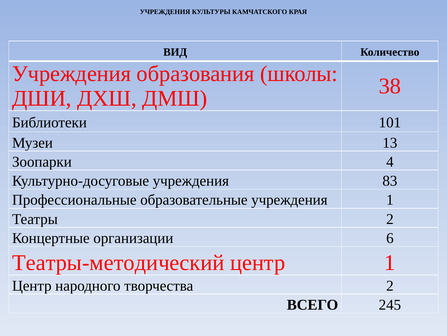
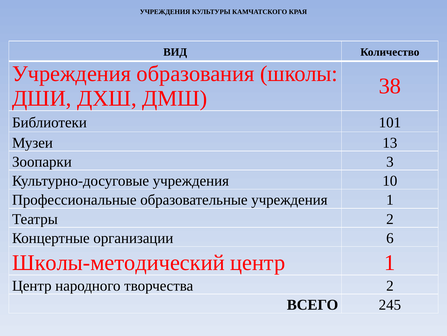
4: 4 -> 3
83: 83 -> 10
Театры-методический: Театры-методический -> Школы-методический
